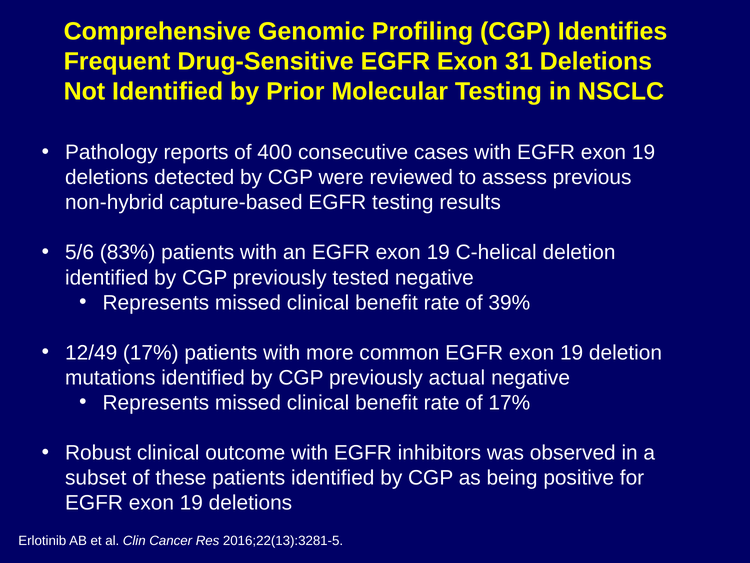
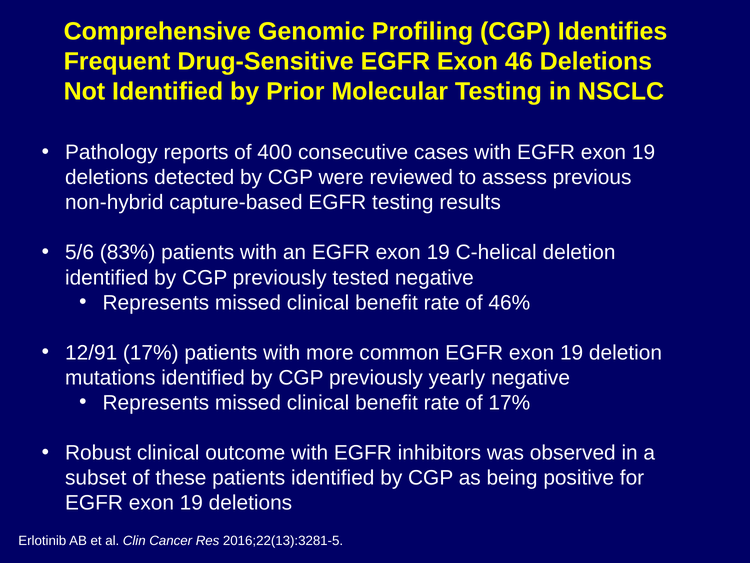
31: 31 -> 46
39%: 39% -> 46%
12/49: 12/49 -> 12/91
actual: actual -> yearly
